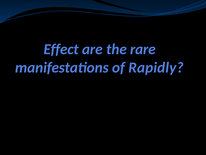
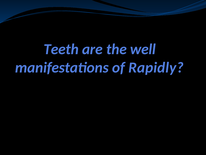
Effect: Effect -> Teeth
rare: rare -> well
